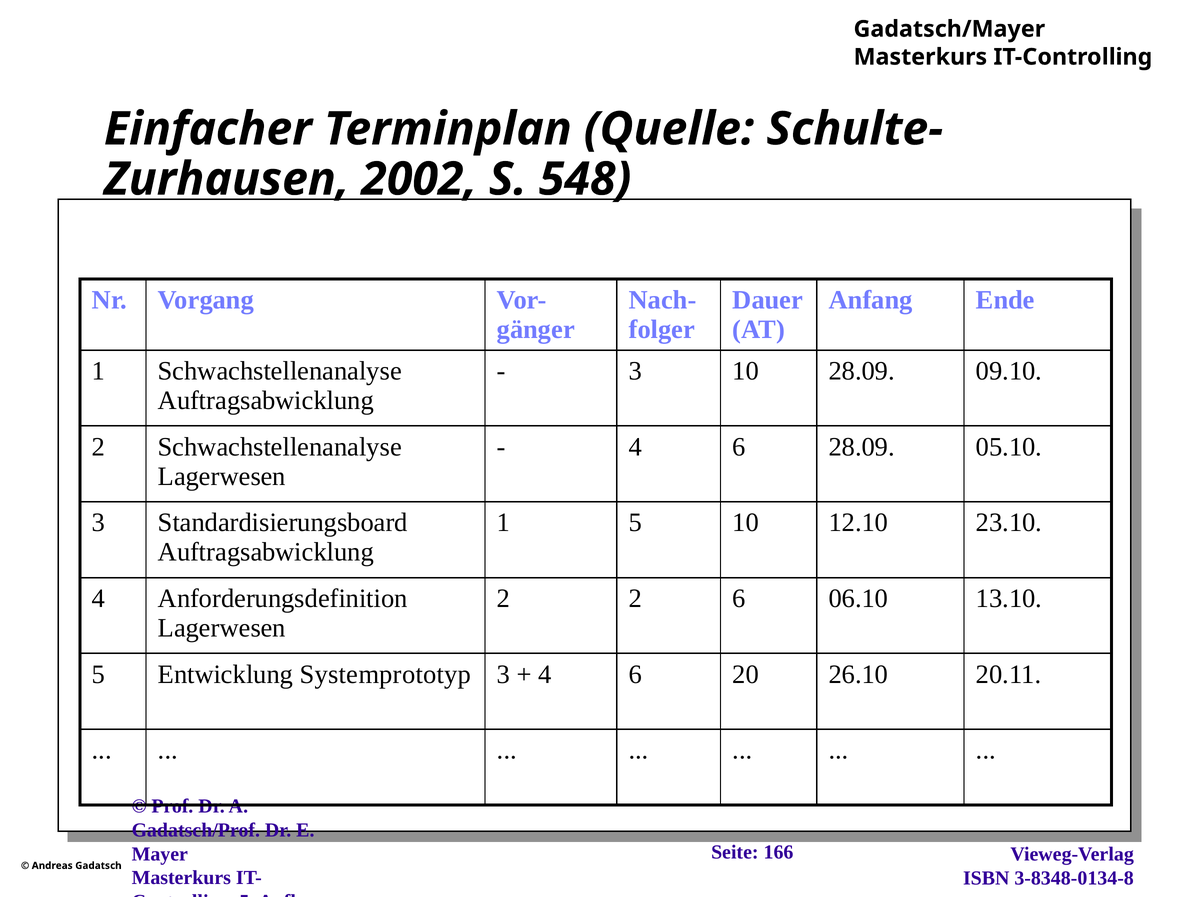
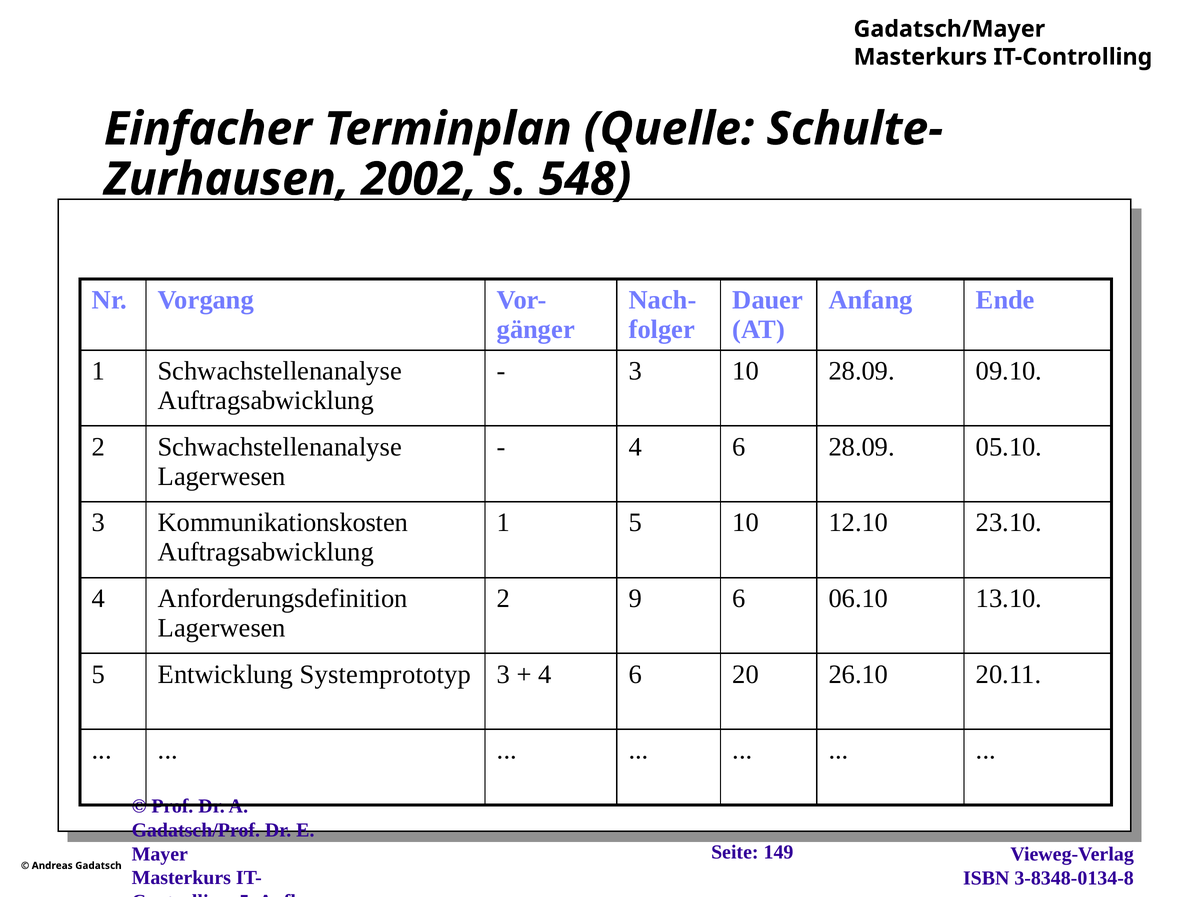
Standardisierungsboard: Standardisierungsboard -> Kommunikationskosten
2 2: 2 -> 9
166: 166 -> 149
